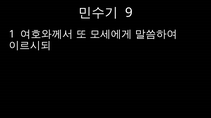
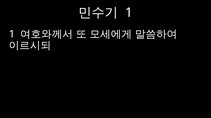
9 at (129, 13): 9 -> 1
